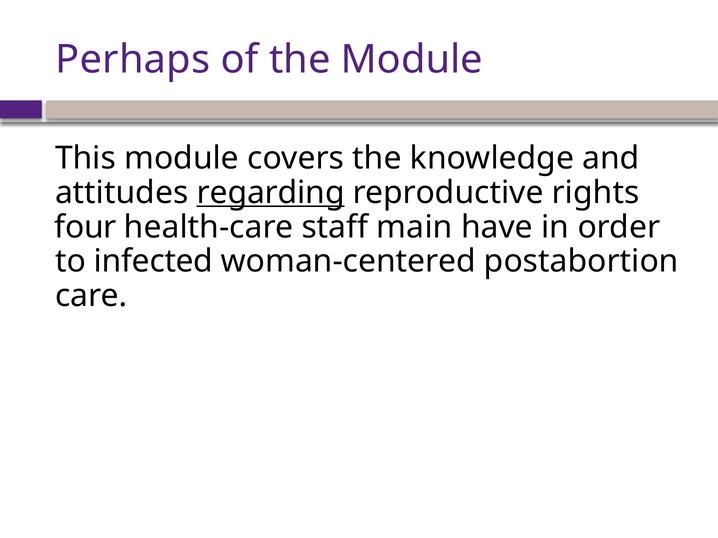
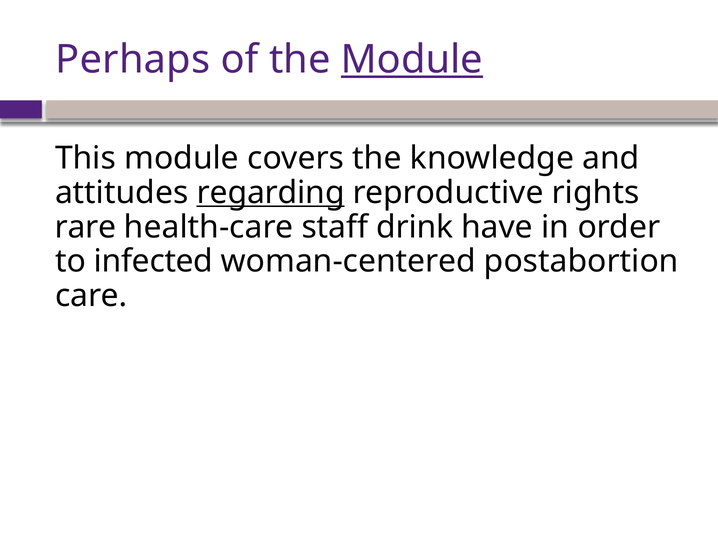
Module at (412, 60) underline: none -> present
four: four -> rare
main: main -> drink
